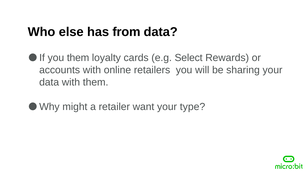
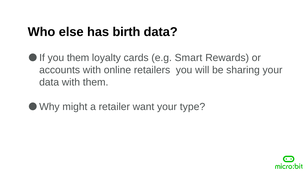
from: from -> birth
Select: Select -> Smart
